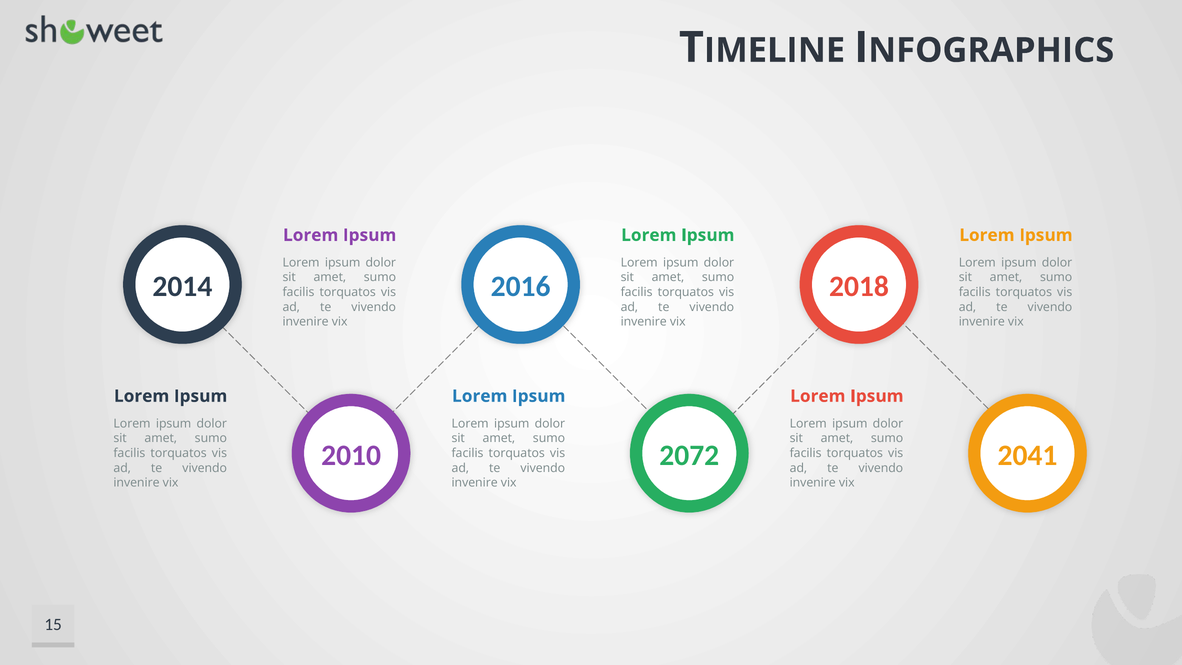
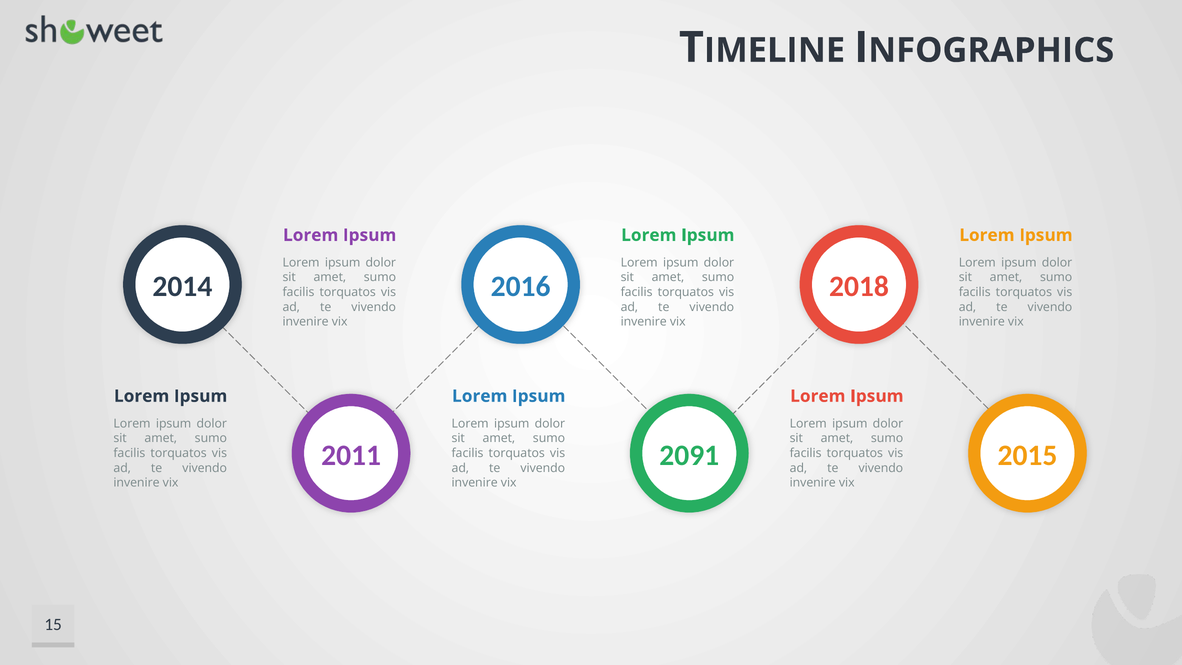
2010: 2010 -> 2011
2072: 2072 -> 2091
2041: 2041 -> 2015
